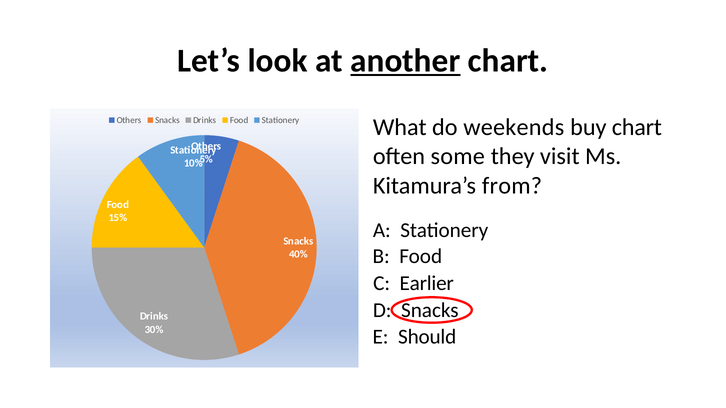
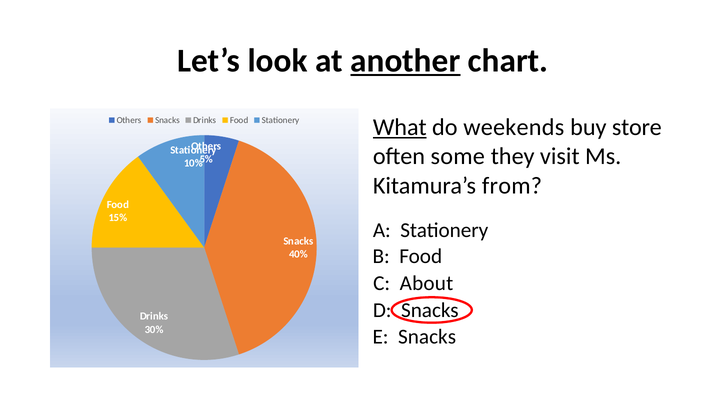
What underline: none -> present
buy chart: chart -> store
Earlier: Earlier -> About
E Should: Should -> Snacks
